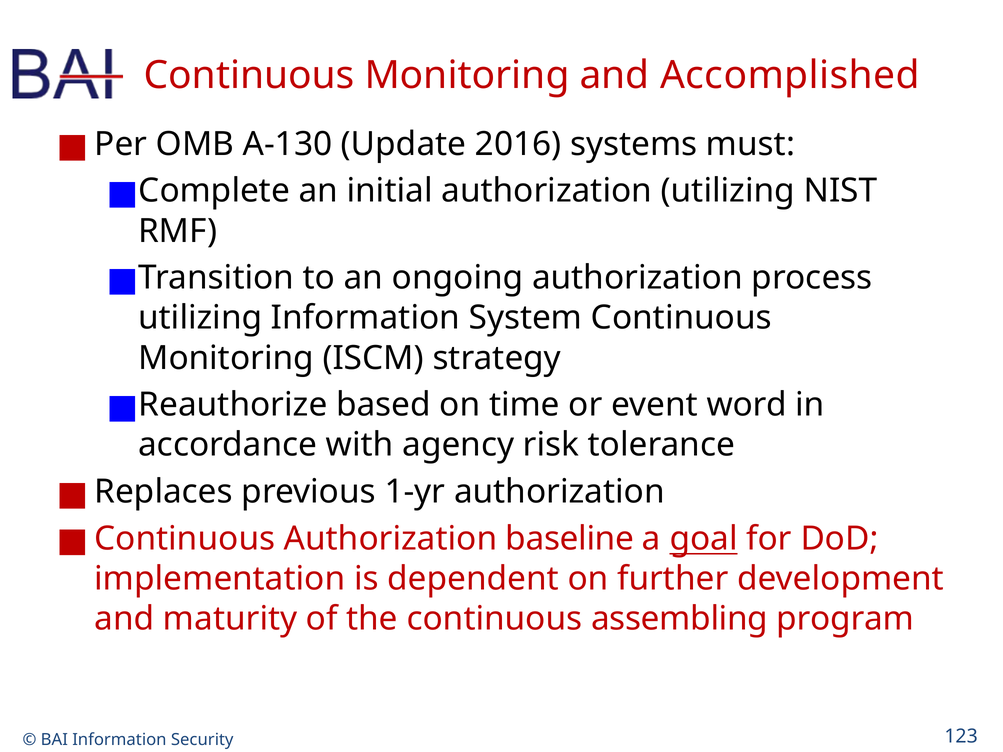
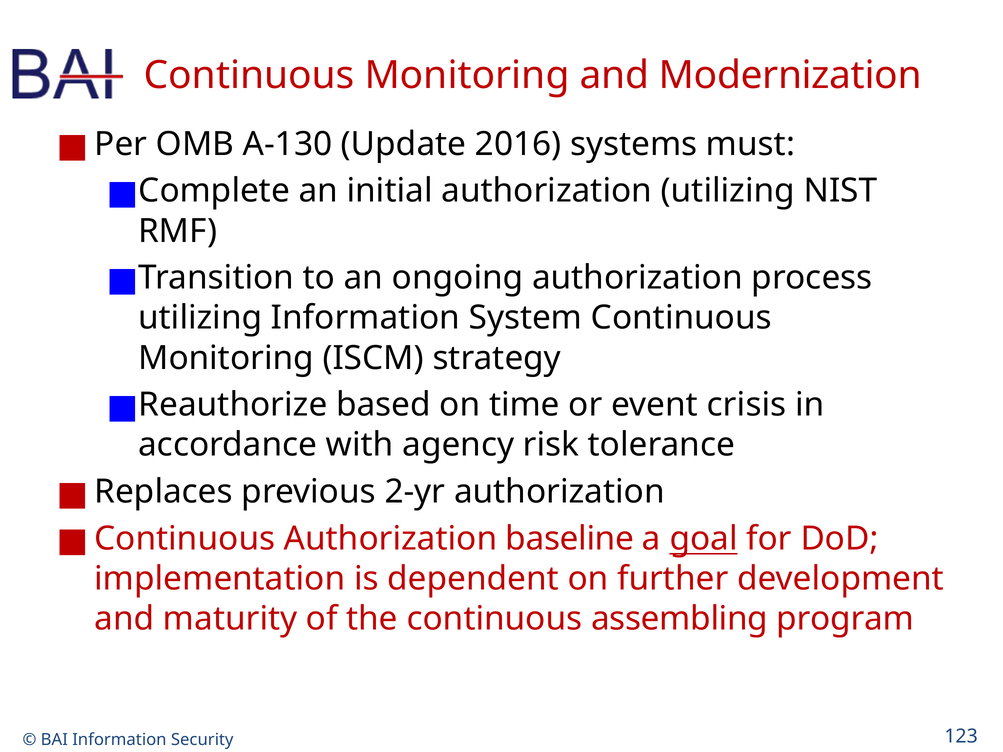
Accomplished: Accomplished -> Modernization
word: word -> crisis
1-yr: 1-yr -> 2-yr
